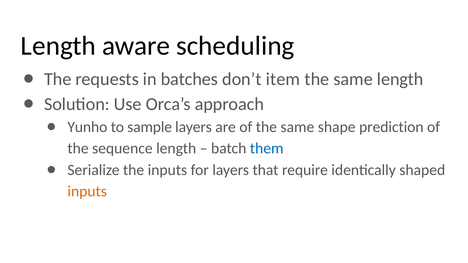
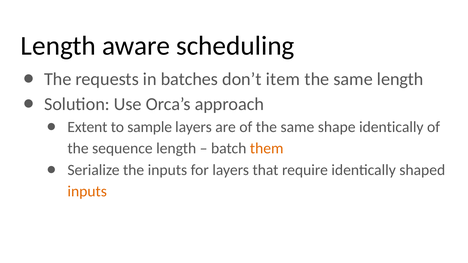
Yunho: Yunho -> Extent
shape prediction: prediction -> identically
them colour: blue -> orange
